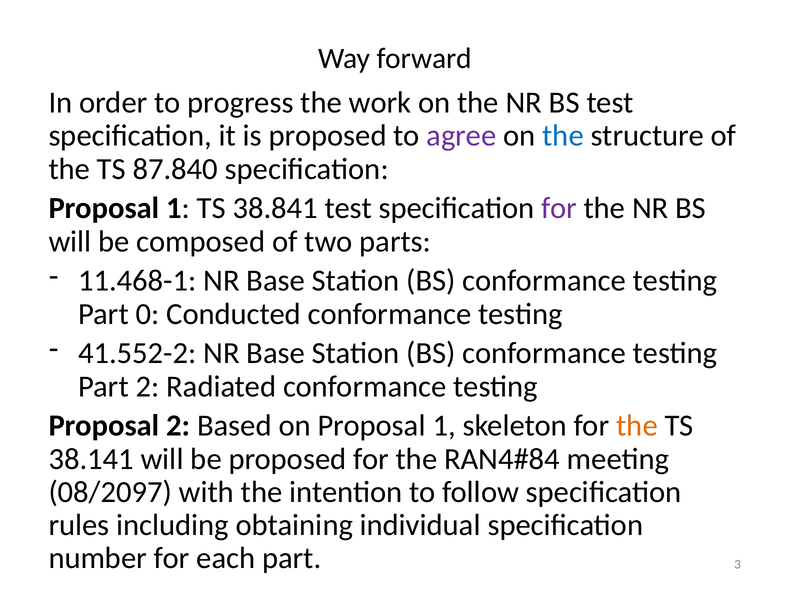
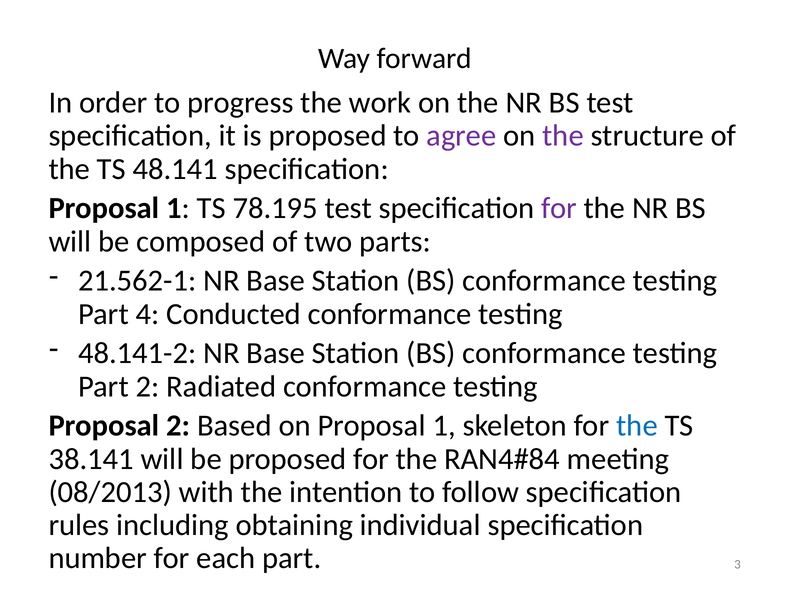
the at (563, 136) colour: blue -> purple
87.840: 87.840 -> 48.141
38.841: 38.841 -> 78.195
11.468-1: 11.468-1 -> 21.562-1
0: 0 -> 4
41.552-2: 41.552-2 -> 48.141-2
the at (637, 426) colour: orange -> blue
08/2097: 08/2097 -> 08/2013
